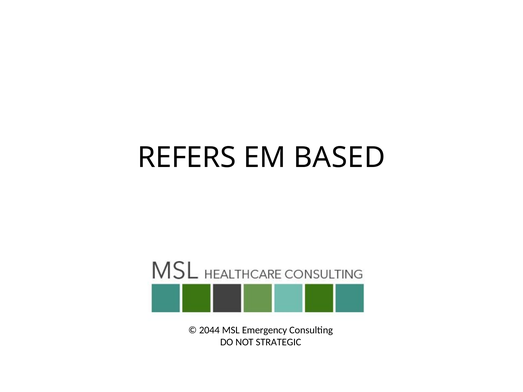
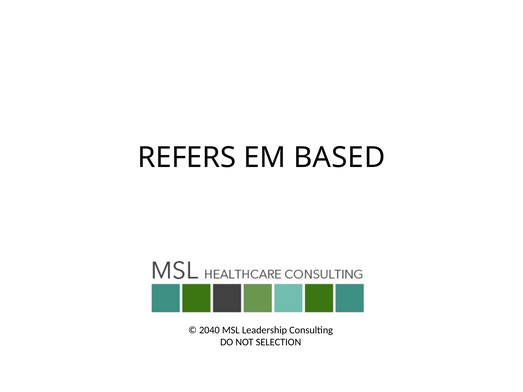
2044: 2044 -> 2040
Emergency: Emergency -> Leadership
STRATEGIC: STRATEGIC -> SELECTION
